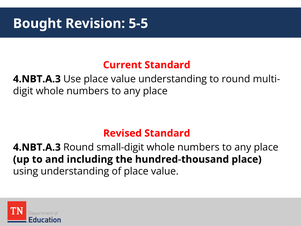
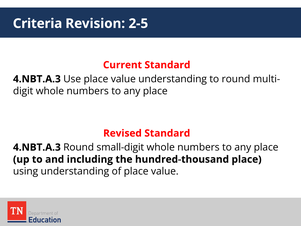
Bought: Bought -> Criteria
5-5: 5-5 -> 2-5
